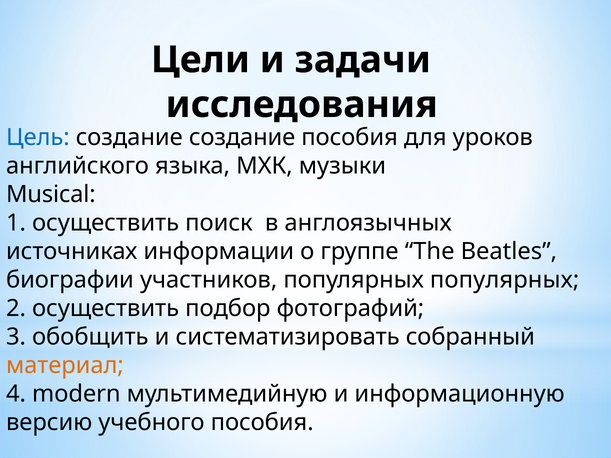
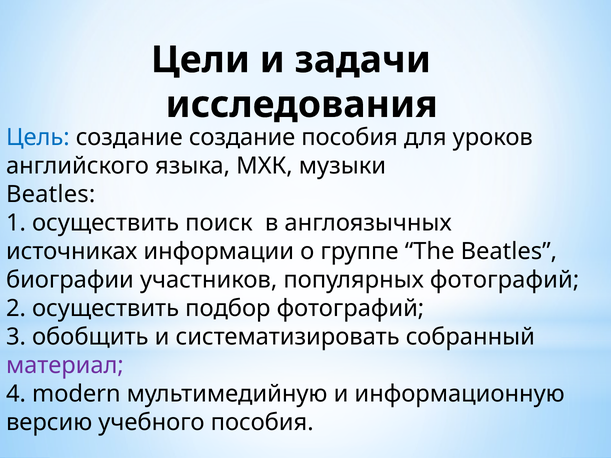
Musical at (51, 194): Musical -> Beatles
популярных популярных: популярных -> фотографий
материал colour: orange -> purple
